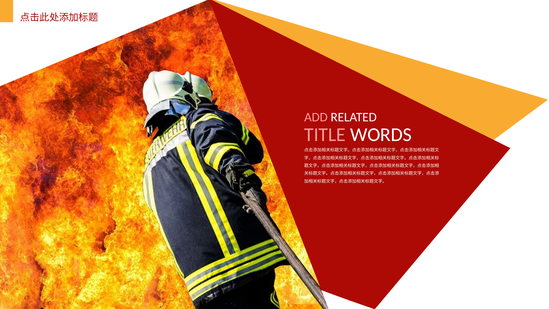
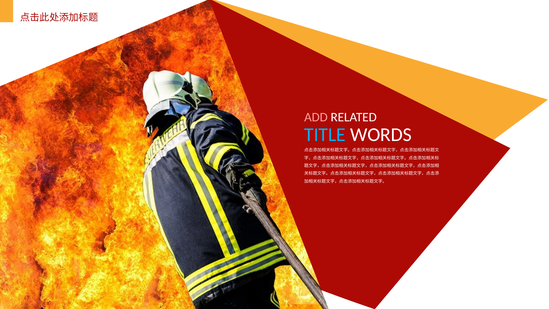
TITLE colour: pink -> light blue
